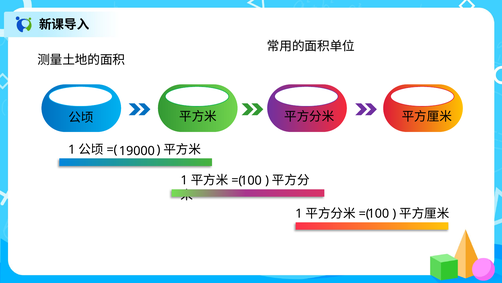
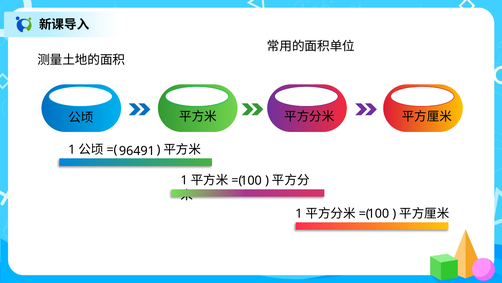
19000: 19000 -> 96491
